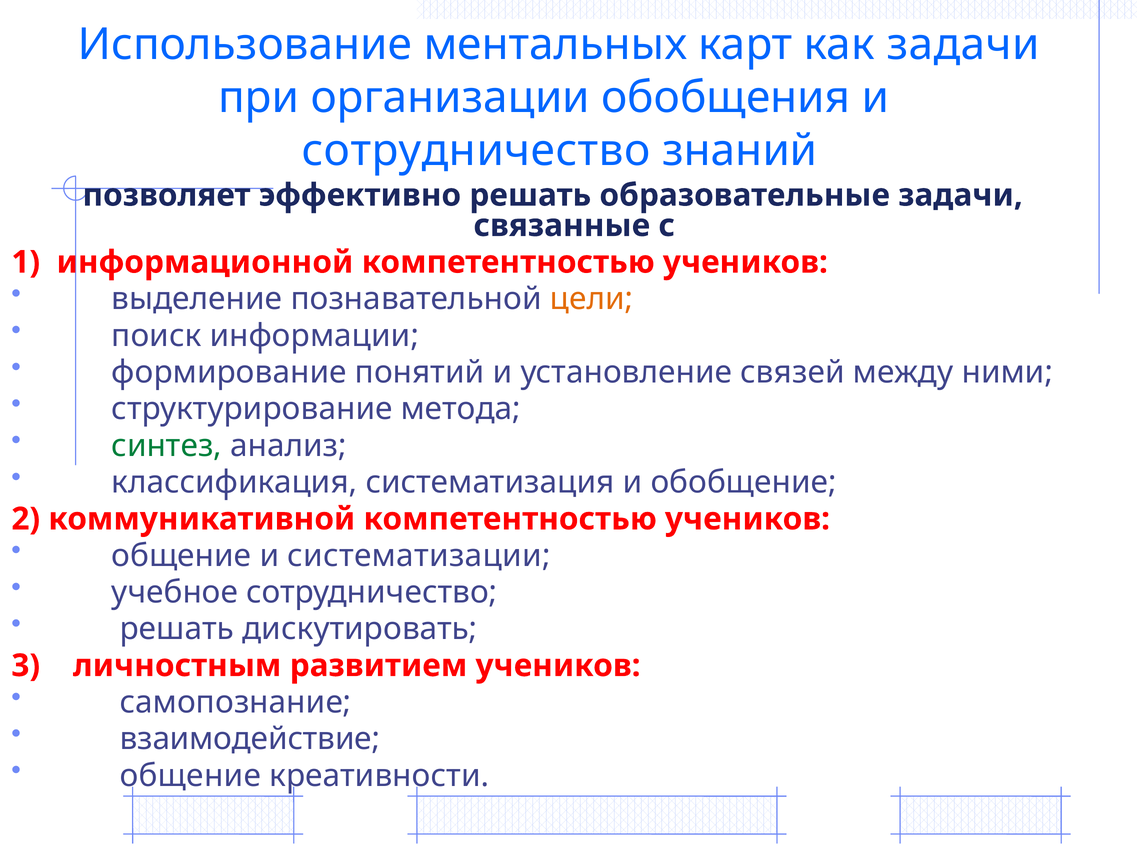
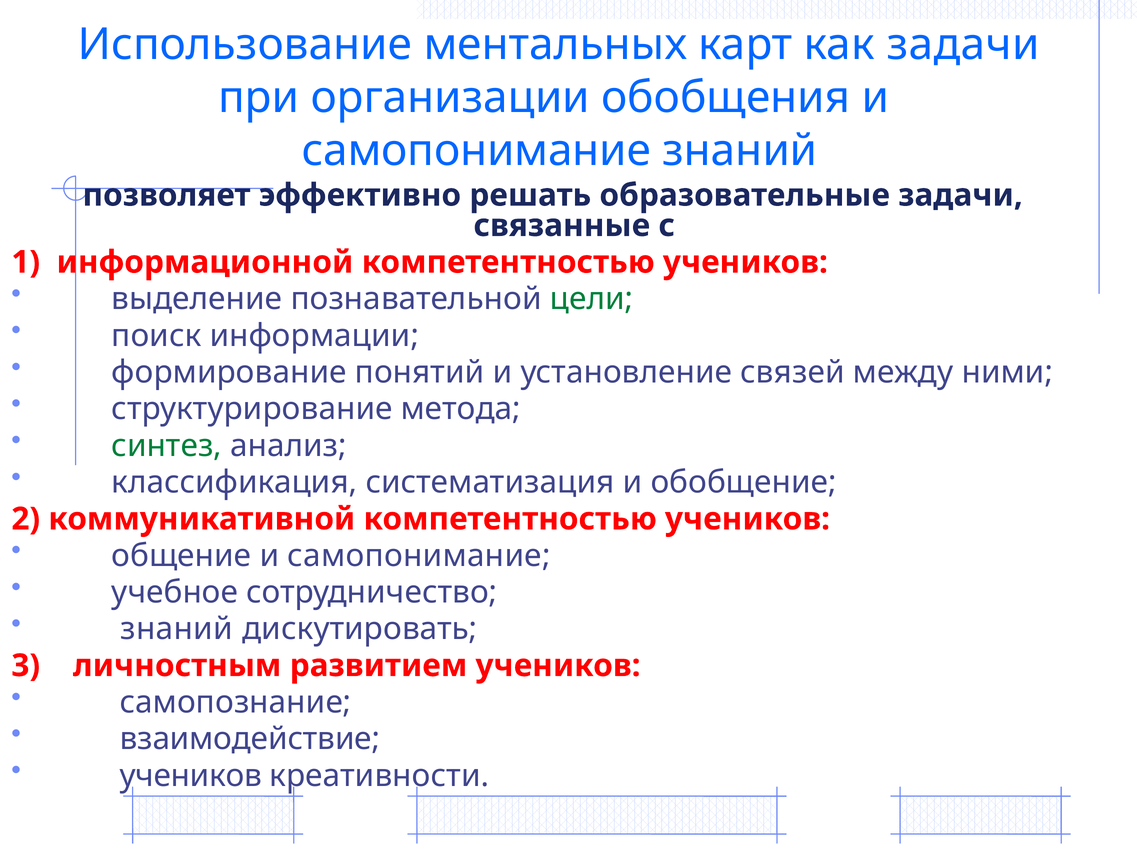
сотрудничество at (476, 151): сотрудничество -> самопонимание
цели colour: orange -> green
общение и систематизации: систематизации -> самопонимание
решать at (177, 629): решать -> знаний
общение at (190, 775): общение -> учеников
